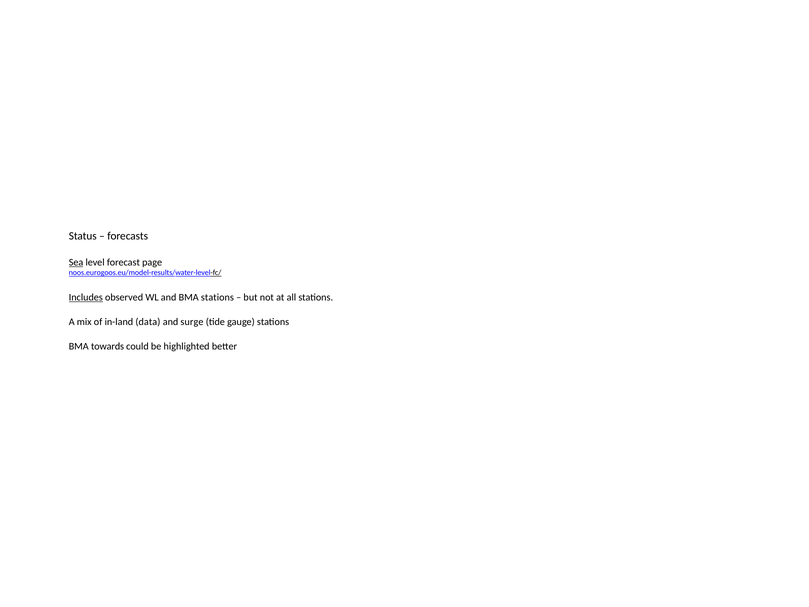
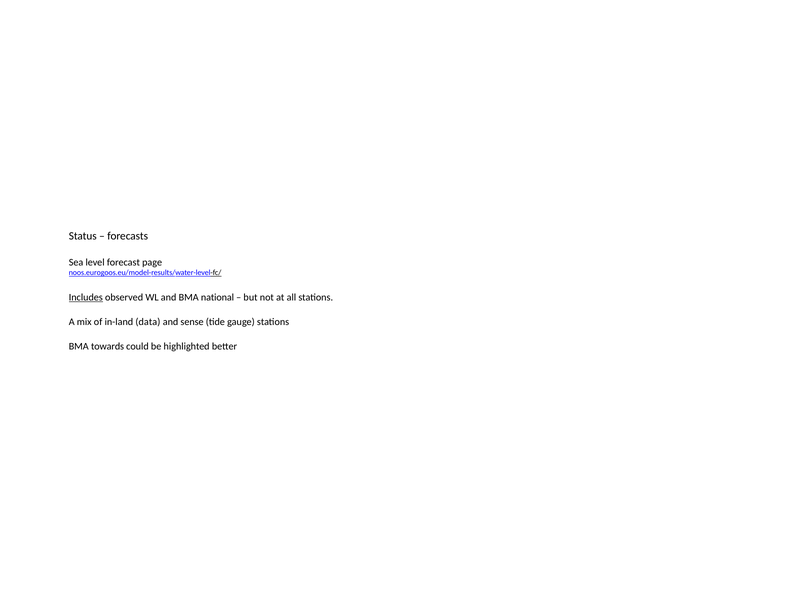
Sea underline: present -> none
BMA stations: stations -> national
surge: surge -> sense
